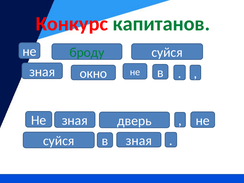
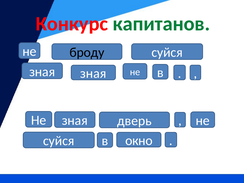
броду colour: green -> black
окно at (93, 73): окно -> зная
в зная: зная -> окно
